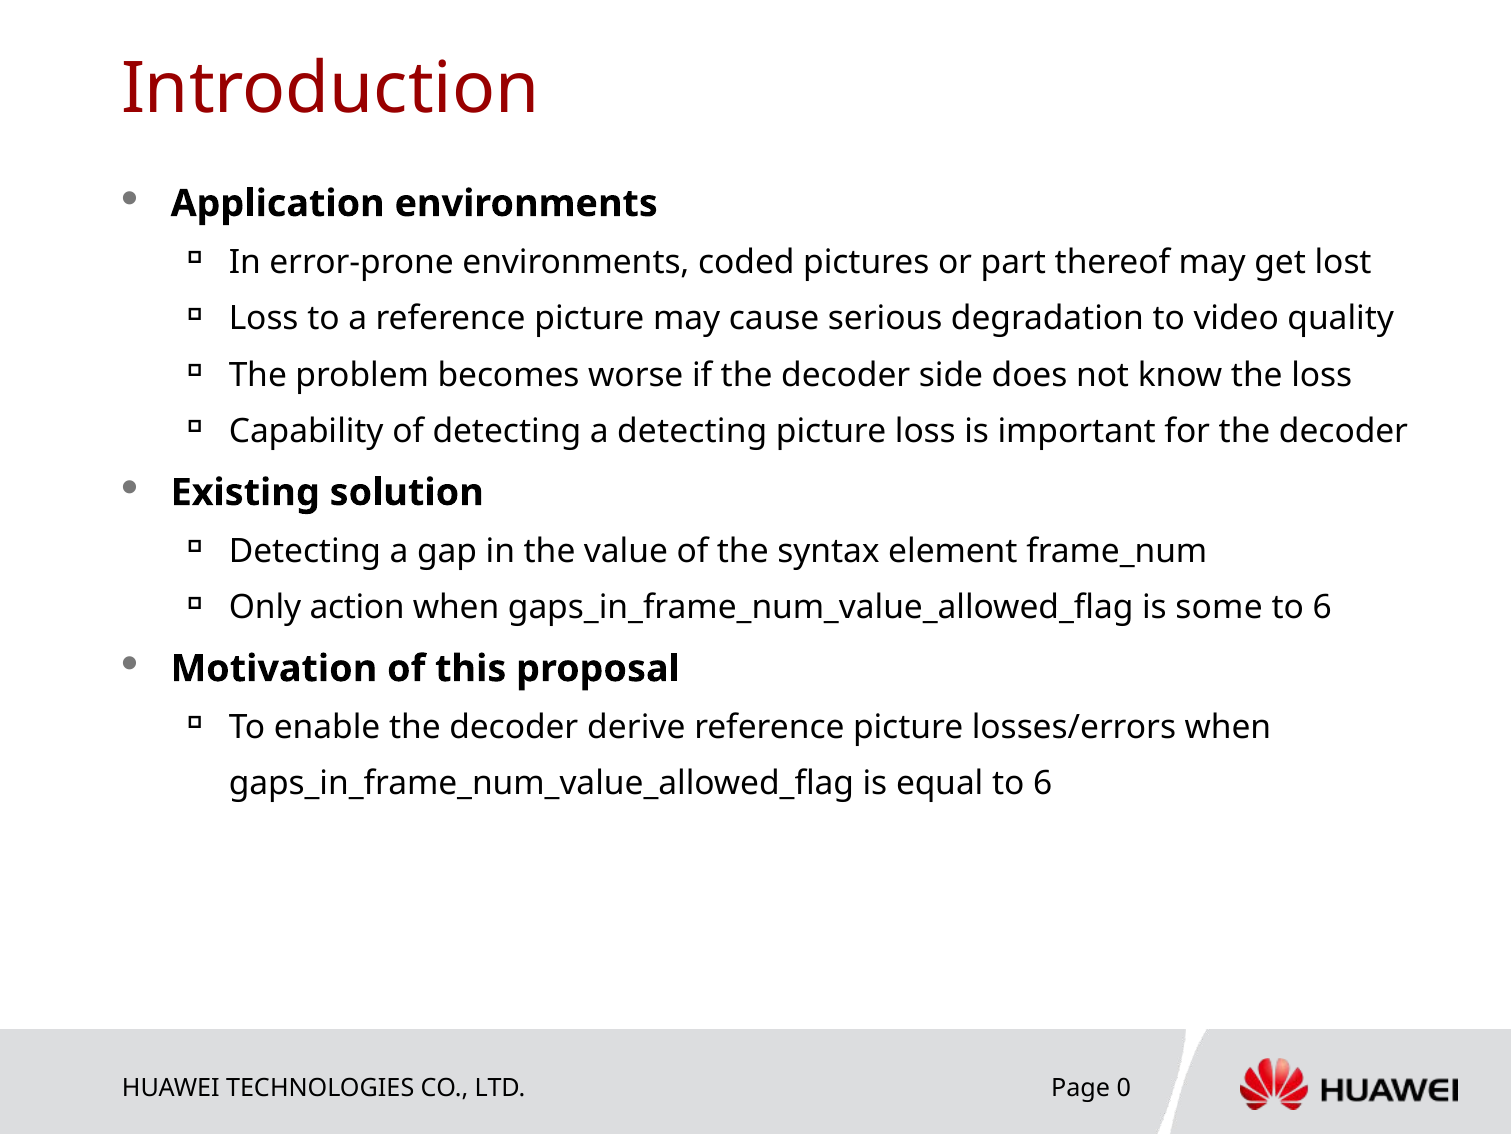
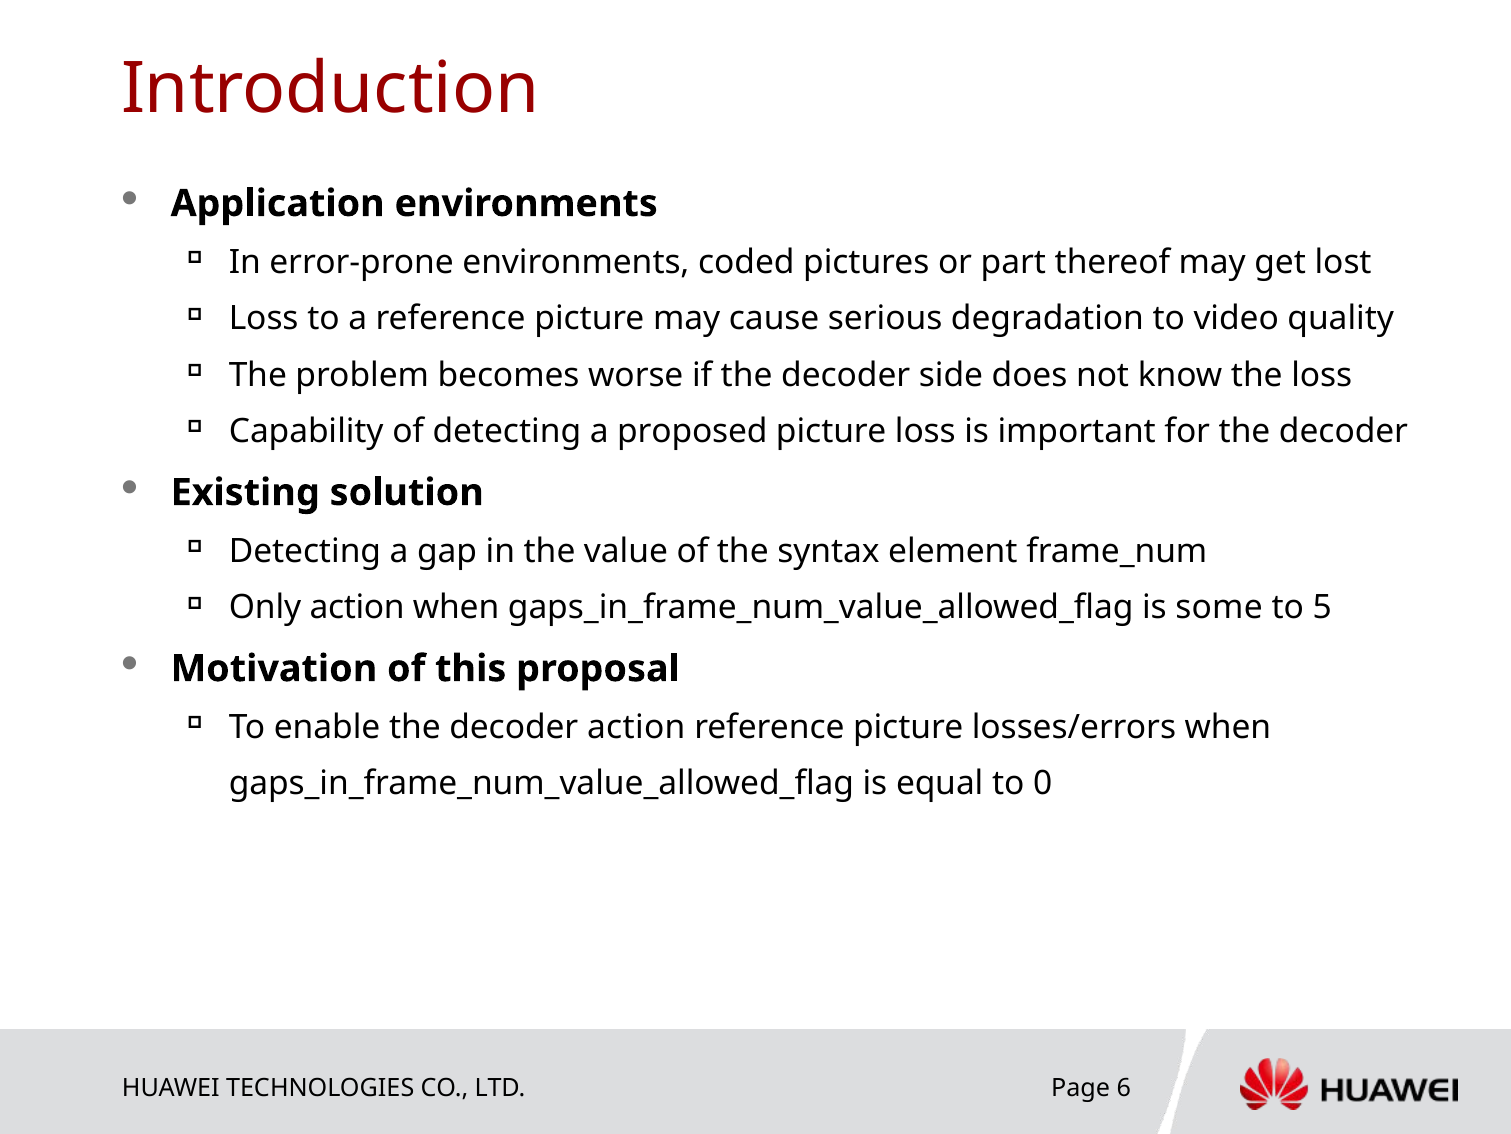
a detecting: detecting -> proposed
6 at (1322, 607): 6 -> 5
decoder derive: derive -> action
equal to 6: 6 -> 0
0: 0 -> 6
